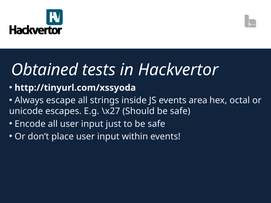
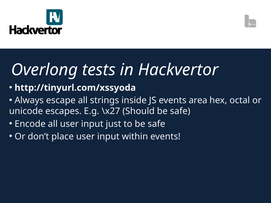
Obtained: Obtained -> Overlong
